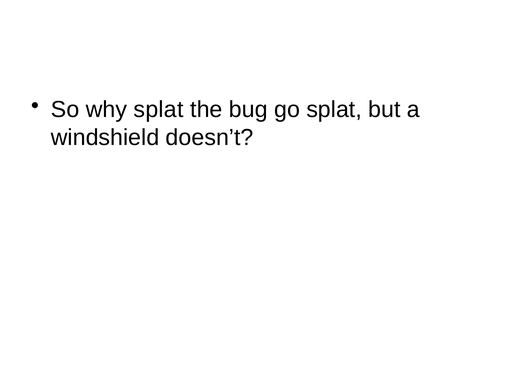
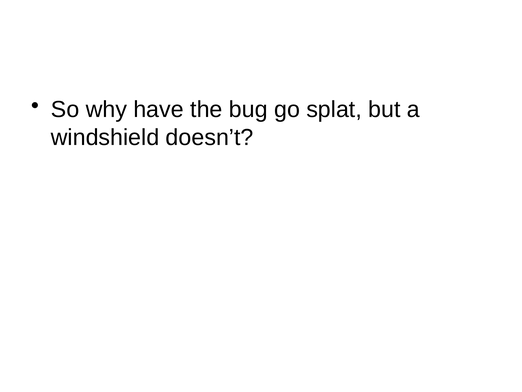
why splat: splat -> have
